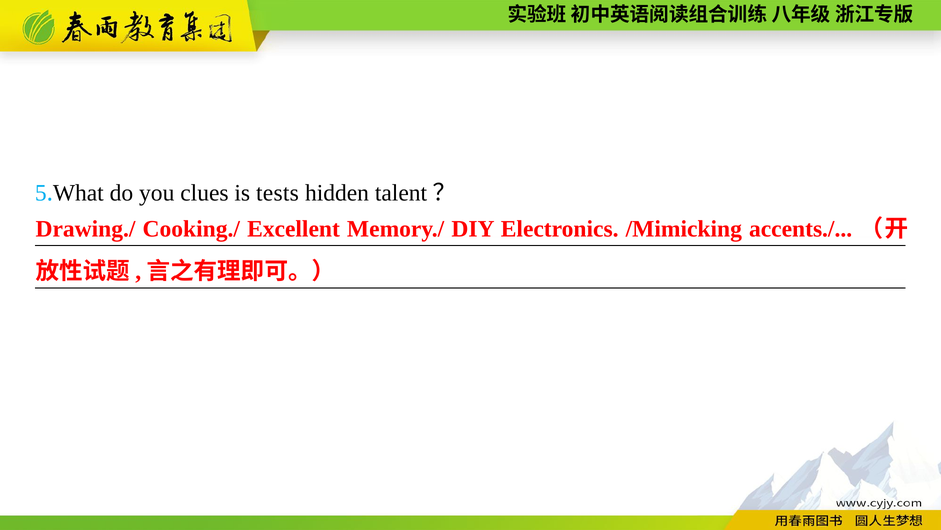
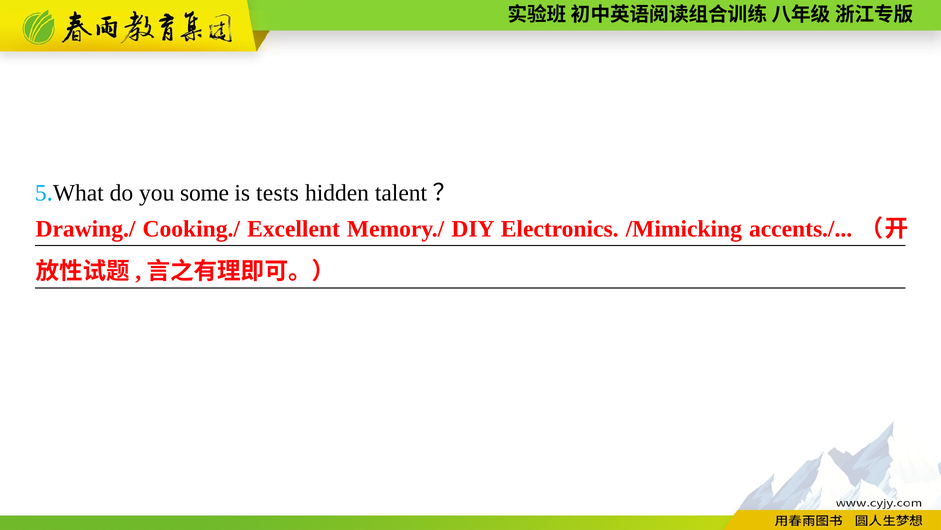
clues: clues -> some
